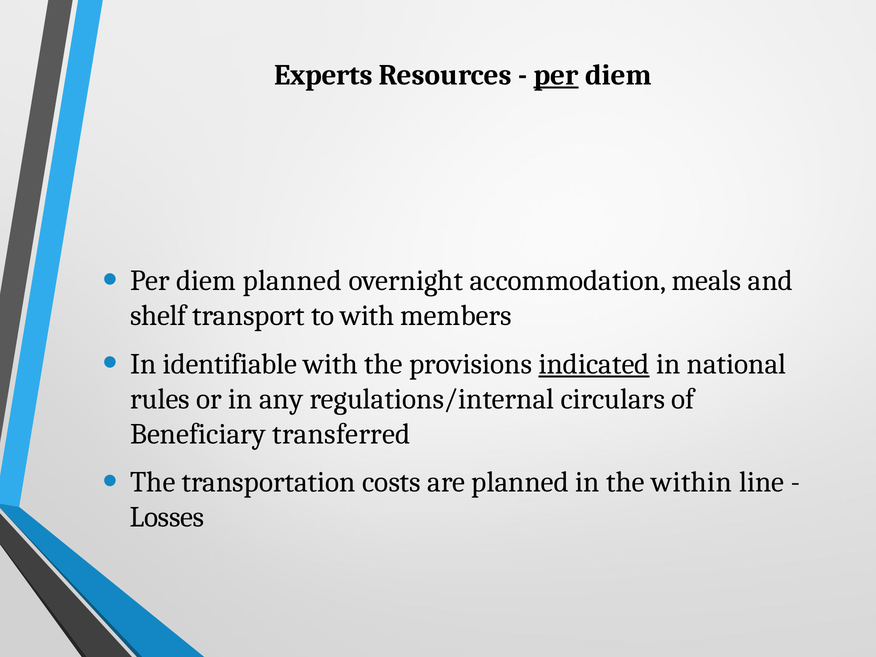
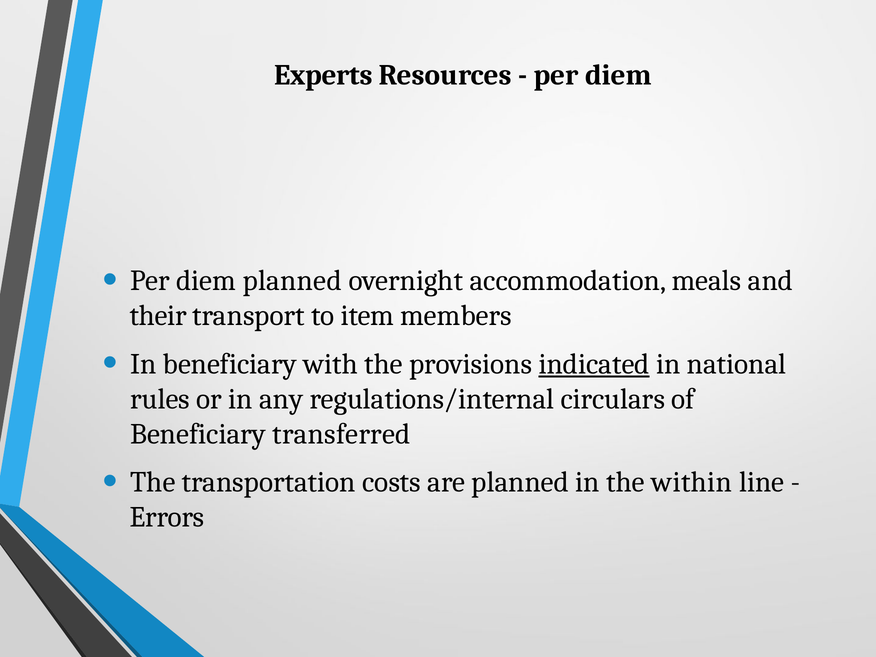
per at (556, 75) underline: present -> none
shelf: shelf -> their
to with: with -> item
In identifiable: identifiable -> beneficiary
Losses: Losses -> Errors
